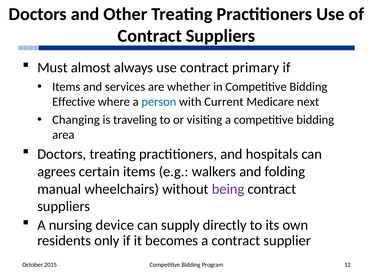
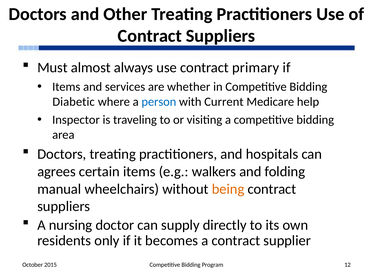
Effective: Effective -> Diabetic
next: next -> help
Changing: Changing -> Inspector
being colour: purple -> orange
device: device -> doctor
